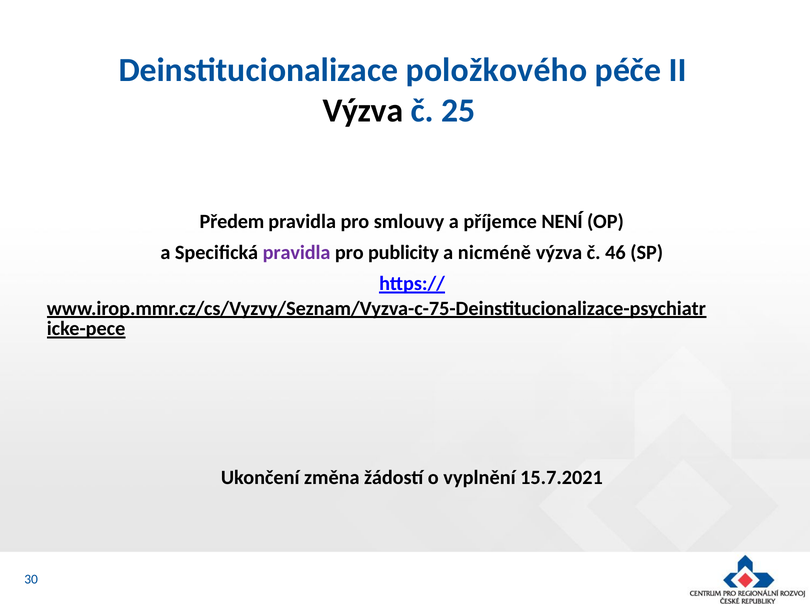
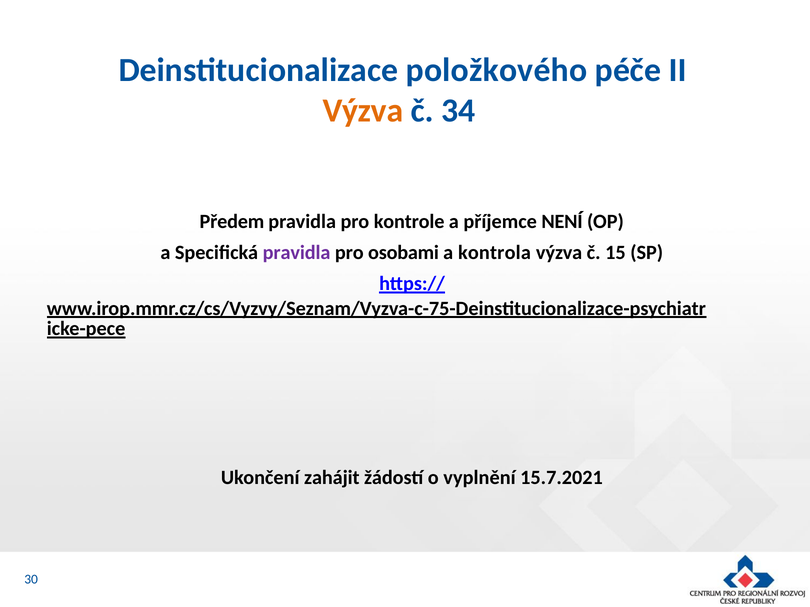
Výzva at (363, 111) colour: black -> orange
25: 25 -> 34
smlouvy: smlouvy -> kontrole
publicity: publicity -> osobami
nicméně: nicméně -> kontrola
46: 46 -> 15
změna: změna -> zahájit
